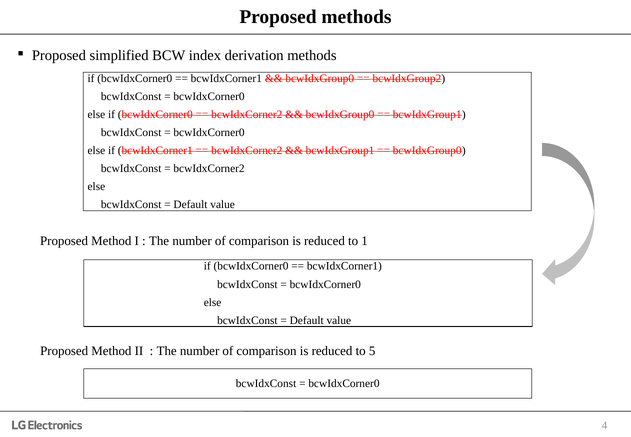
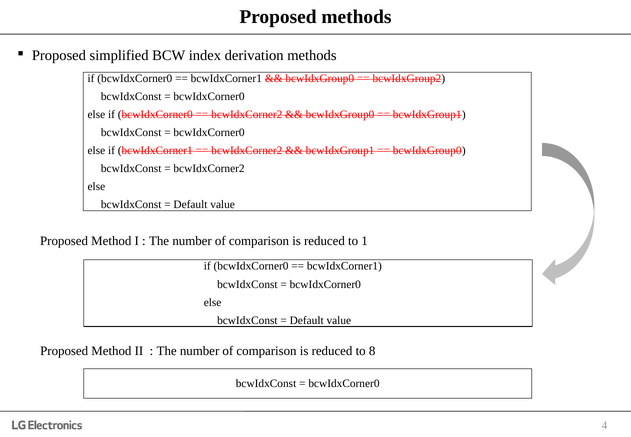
5: 5 -> 8
